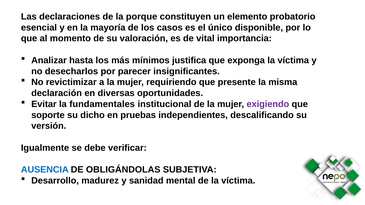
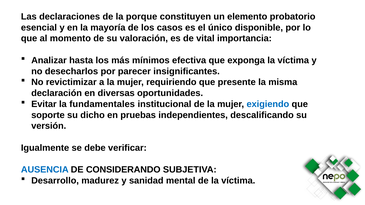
justifica: justifica -> efectiva
exigiendo colour: purple -> blue
OBLIGÁNDOLAS: OBLIGÁNDOLAS -> CONSIDERANDO
